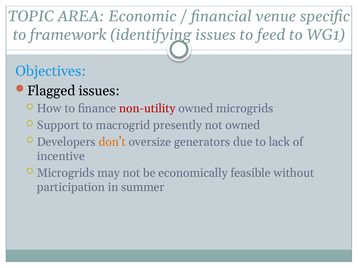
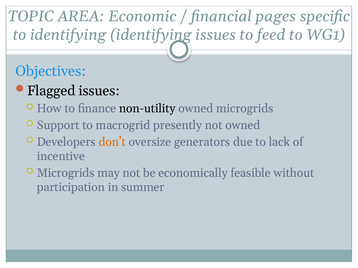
venue: venue -> pages
to framework: framework -> identifying
non-utility colour: red -> black
